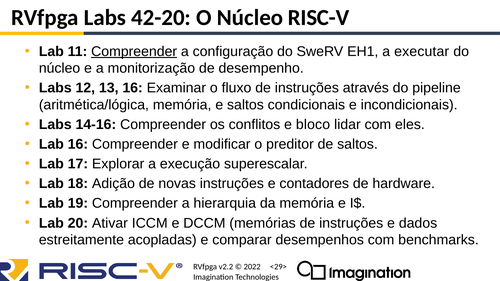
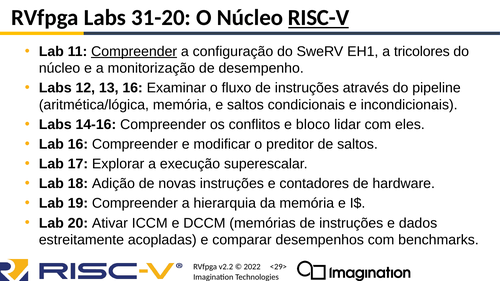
42-20: 42-20 -> 31-20
RISC-V underline: none -> present
executar: executar -> tricolores
